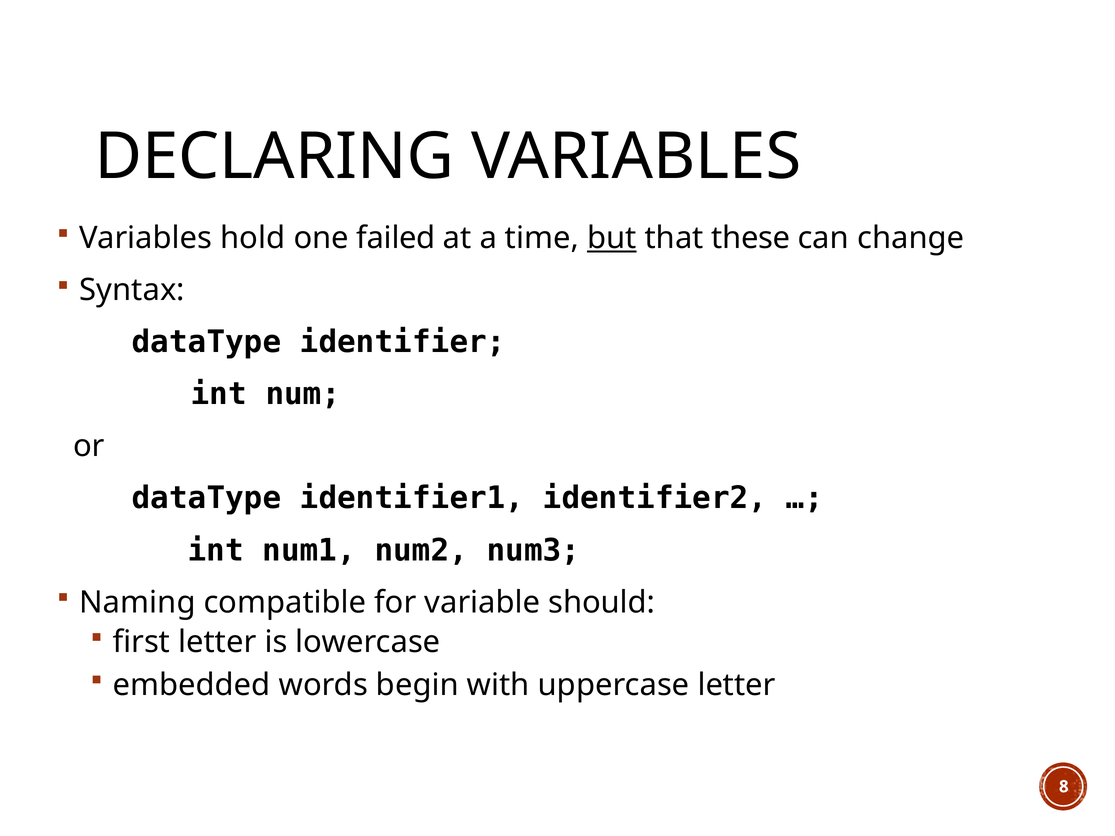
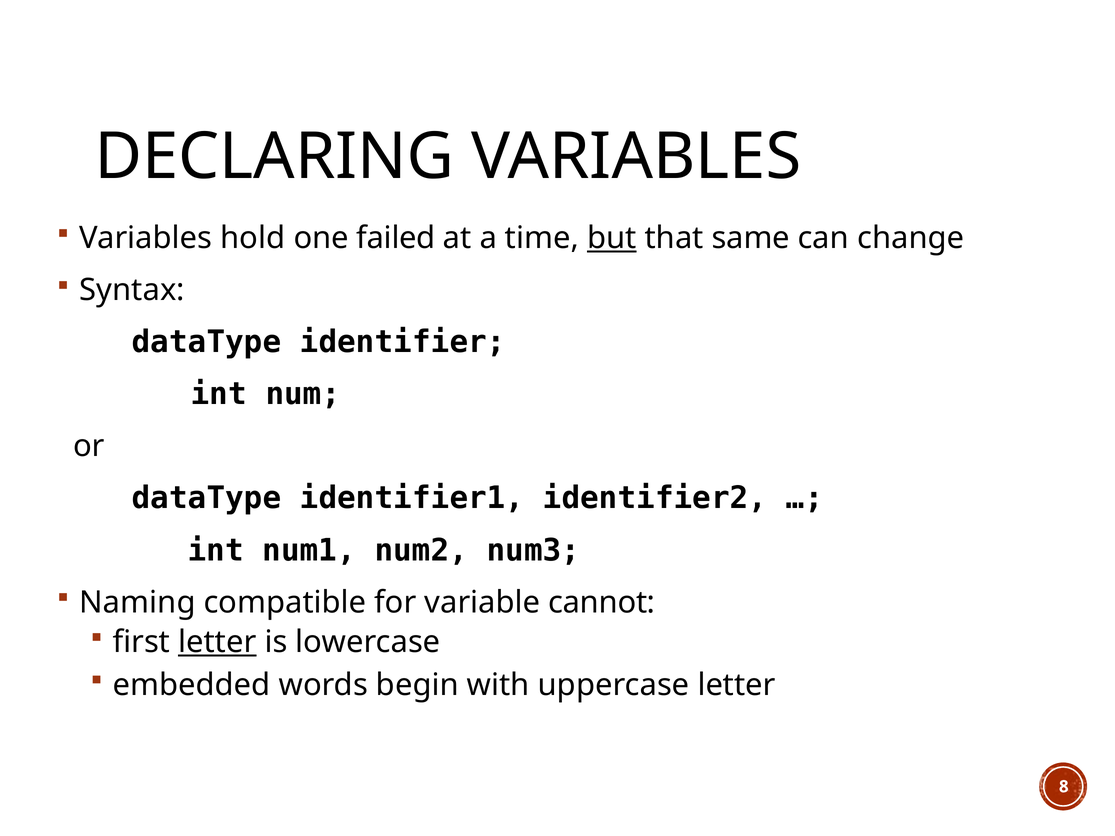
these: these -> same
should: should -> cannot
letter at (217, 642) underline: none -> present
